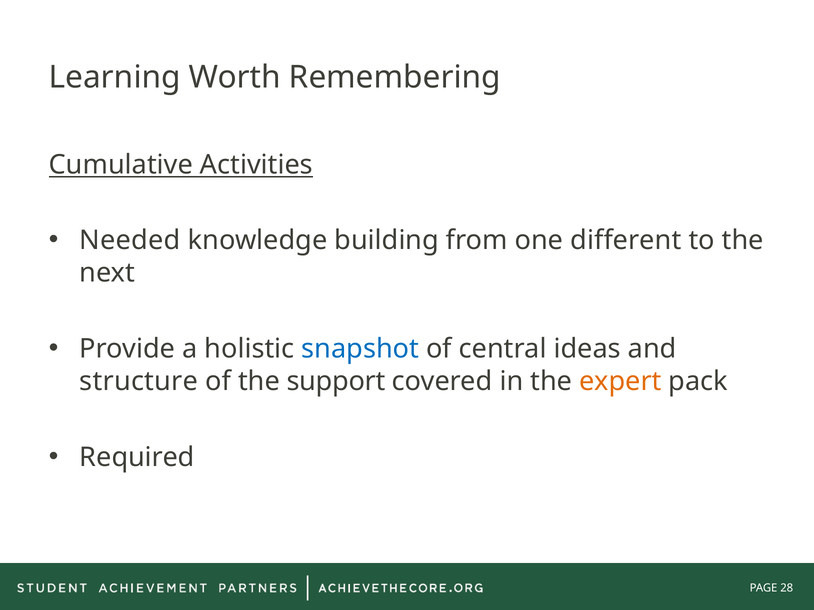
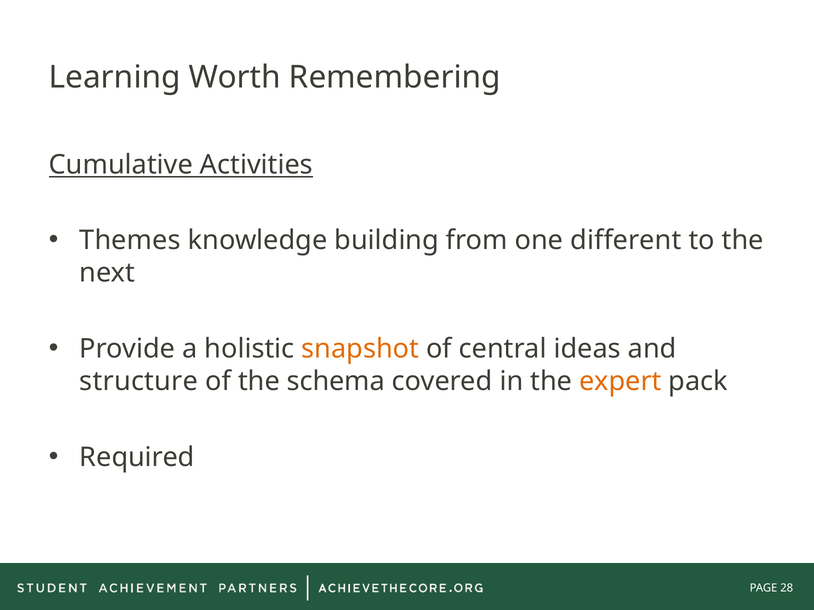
Needed: Needed -> Themes
snapshot colour: blue -> orange
support: support -> schema
